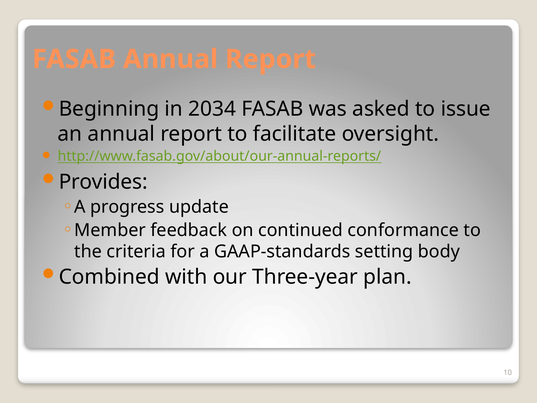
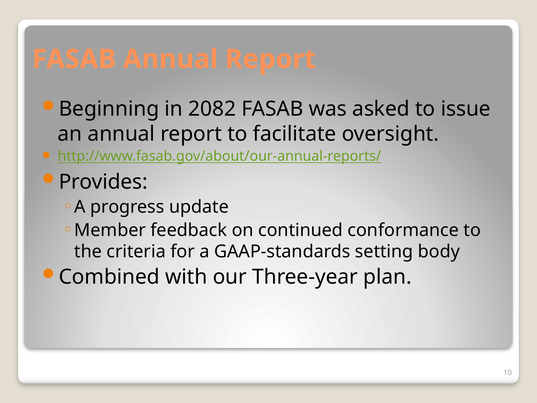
2034: 2034 -> 2082
